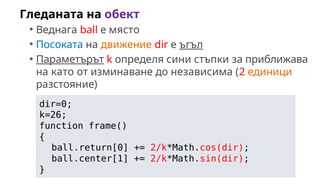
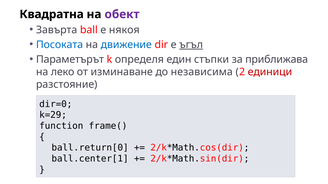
Гледаната: Гледаната -> Квадратна
Веднага: Веднага -> Завърта
място: място -> някоя
движение colour: orange -> blue
Параметърът underline: present -> none
сини: сини -> един
като: като -> леко
единици colour: orange -> red
k=26: k=26 -> k=29
